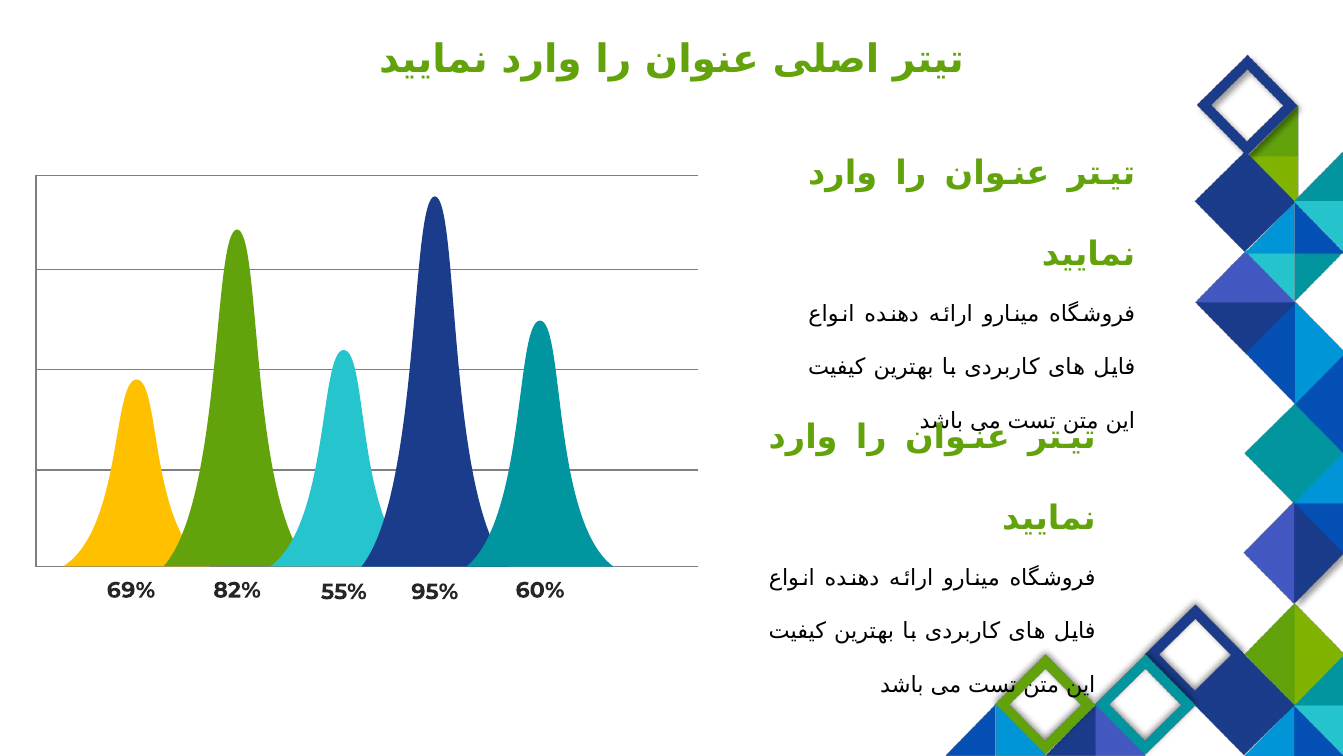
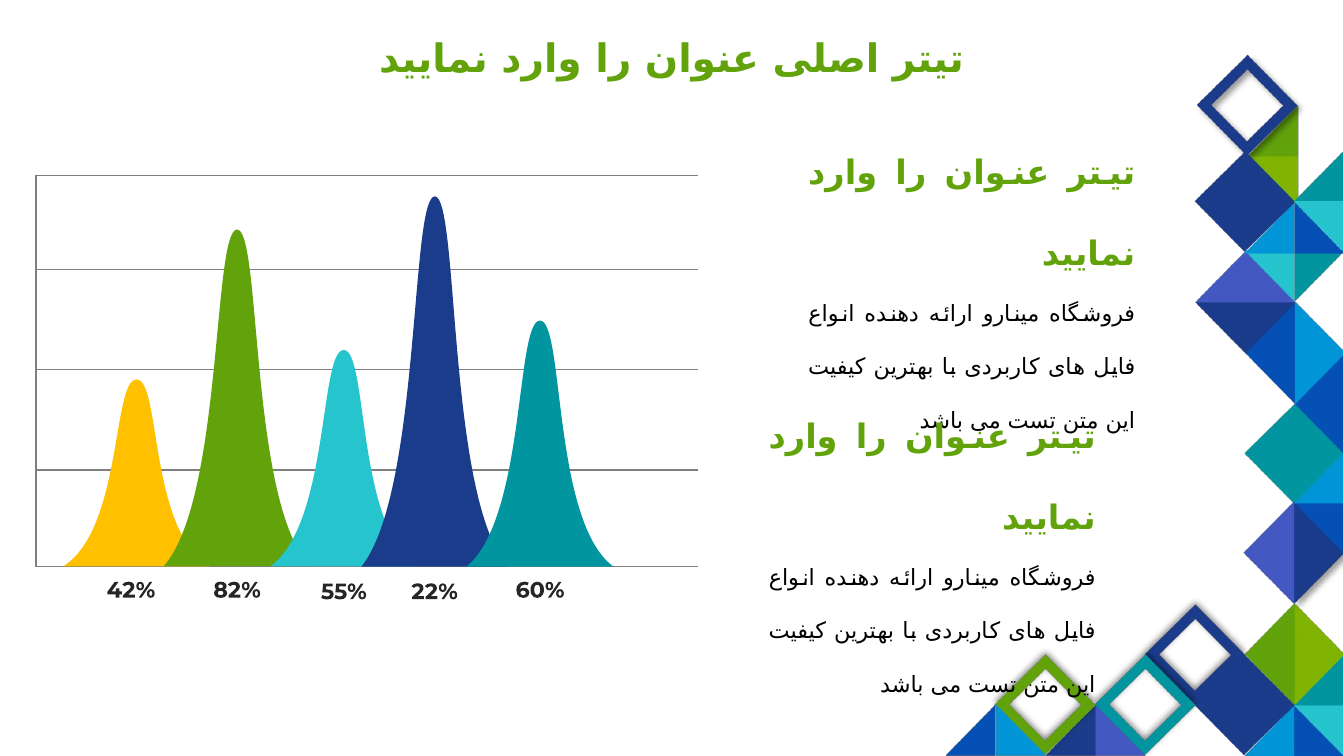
69%: 69% -> 42%
95%: 95% -> 22%
